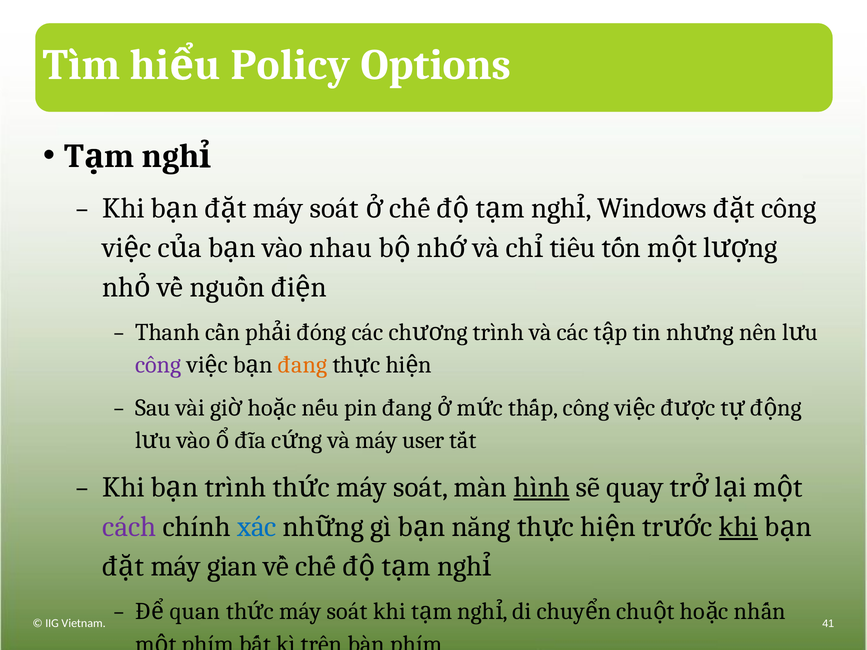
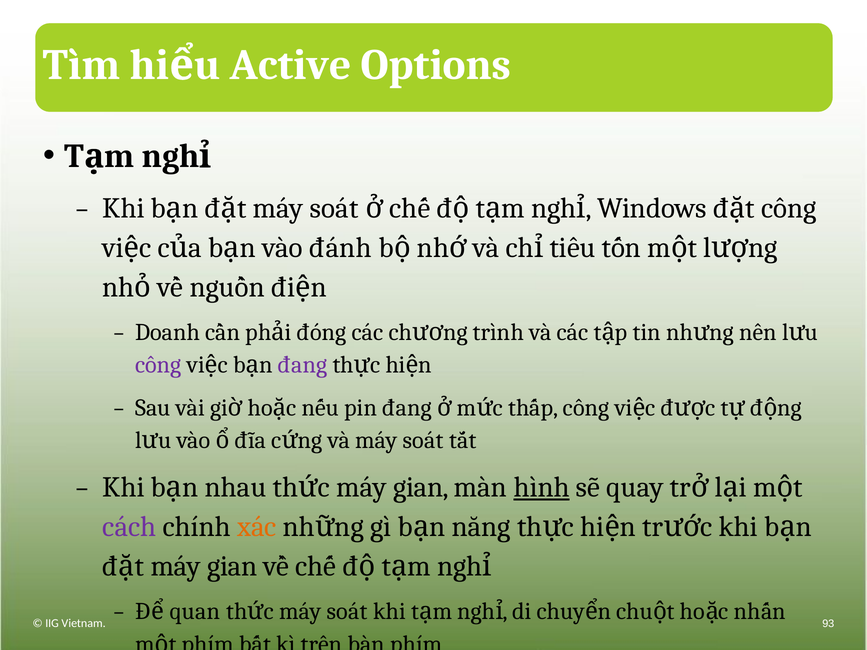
Policy: Policy -> Active
nhau: nhau -> đánh
Thanh: Thanh -> Doanh
đang at (303, 365) colour: orange -> purple
và máy user: user -> soát
trình at (236, 487): trình -> nhau
soát at (421, 487): soát -> gian
xác colour: blue -> orange
khi at (738, 527) underline: present -> none
41: 41 -> 93
